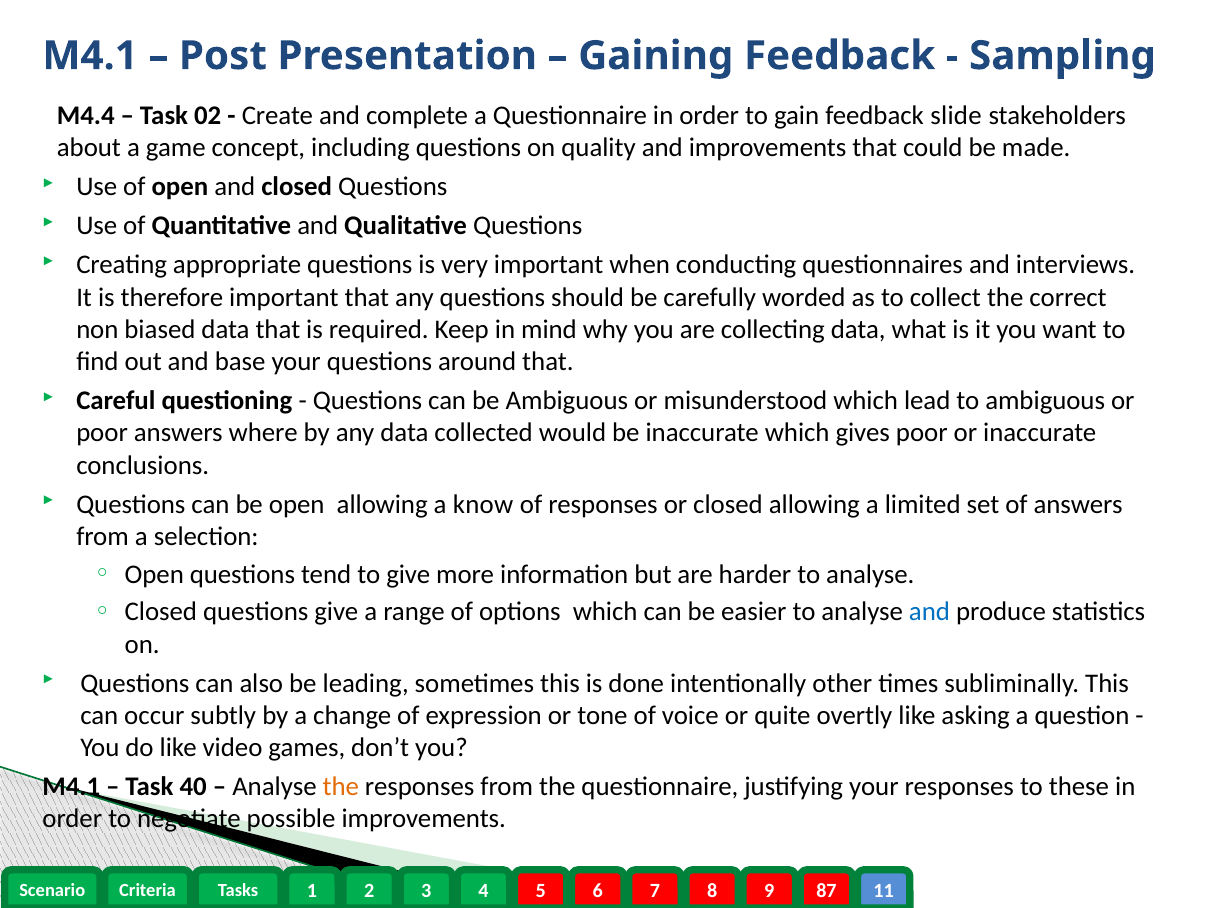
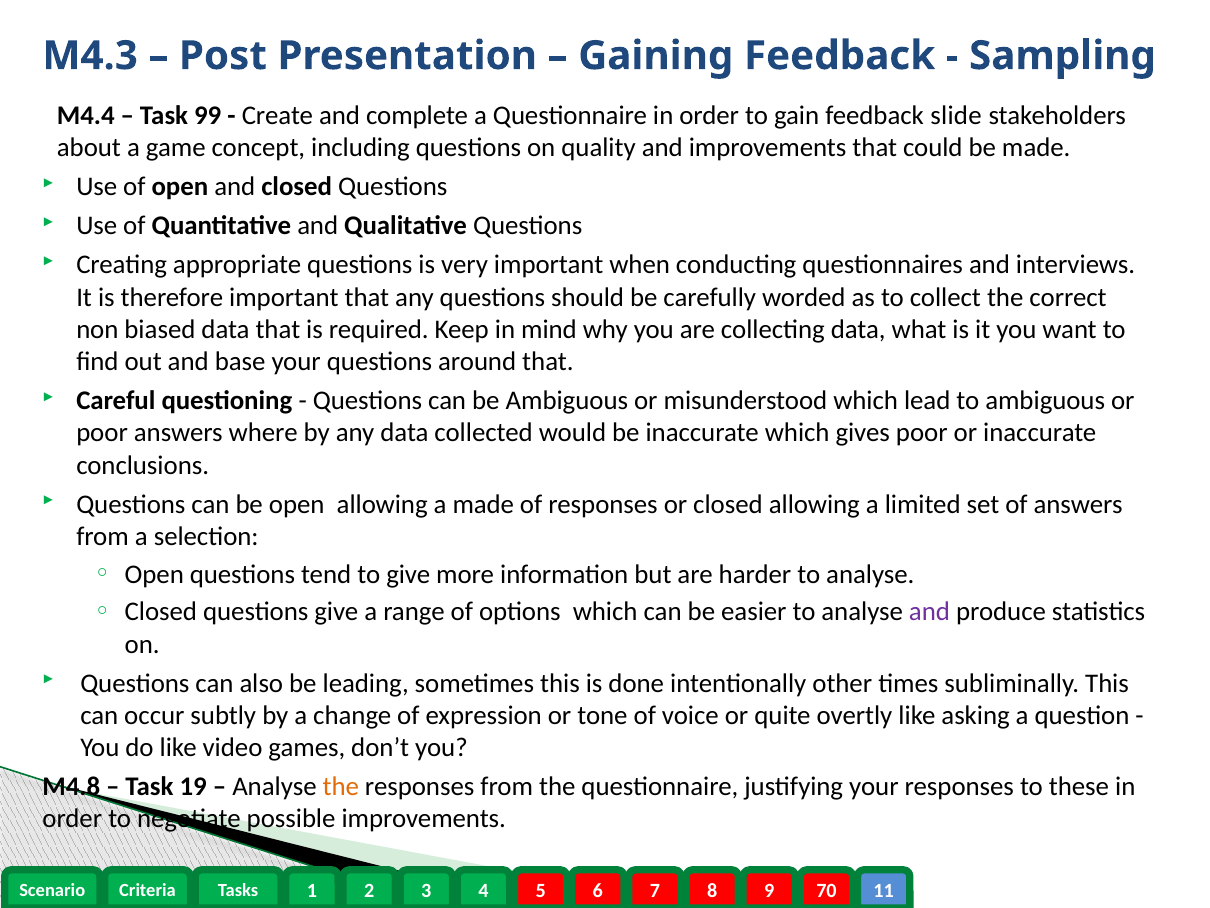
M4.1 at (90, 56): M4.1 -> M4.3
02: 02 -> 99
a know: know -> made
and at (929, 612) colour: blue -> purple
M4.1 at (71, 786): M4.1 -> M4.8
40: 40 -> 19
87: 87 -> 70
